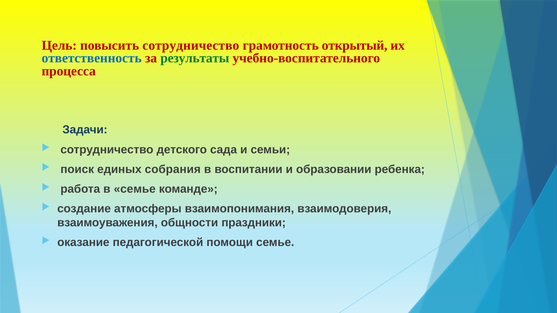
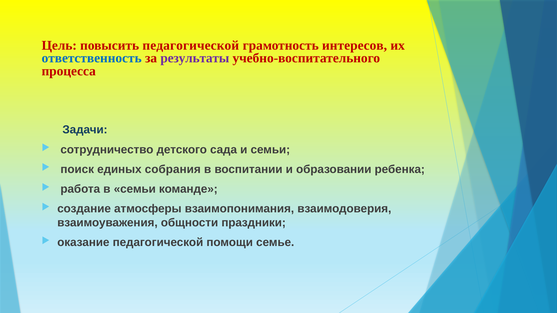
повысить сотрудничество: сотрудничество -> педагогической
открытый: открытый -> интересов
результаты colour: green -> purple
в семье: семье -> семьи
